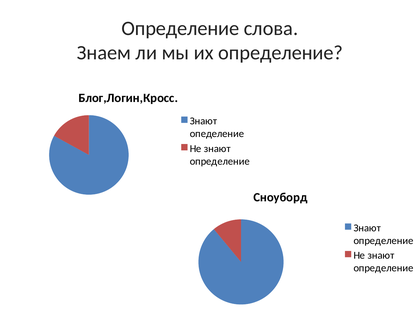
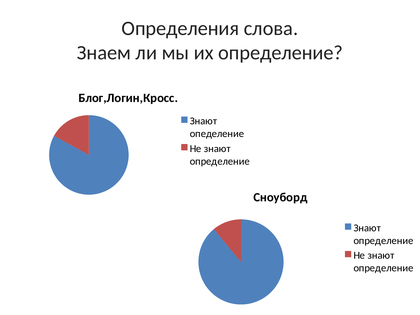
Определение at (180, 28): Определение -> Определения
